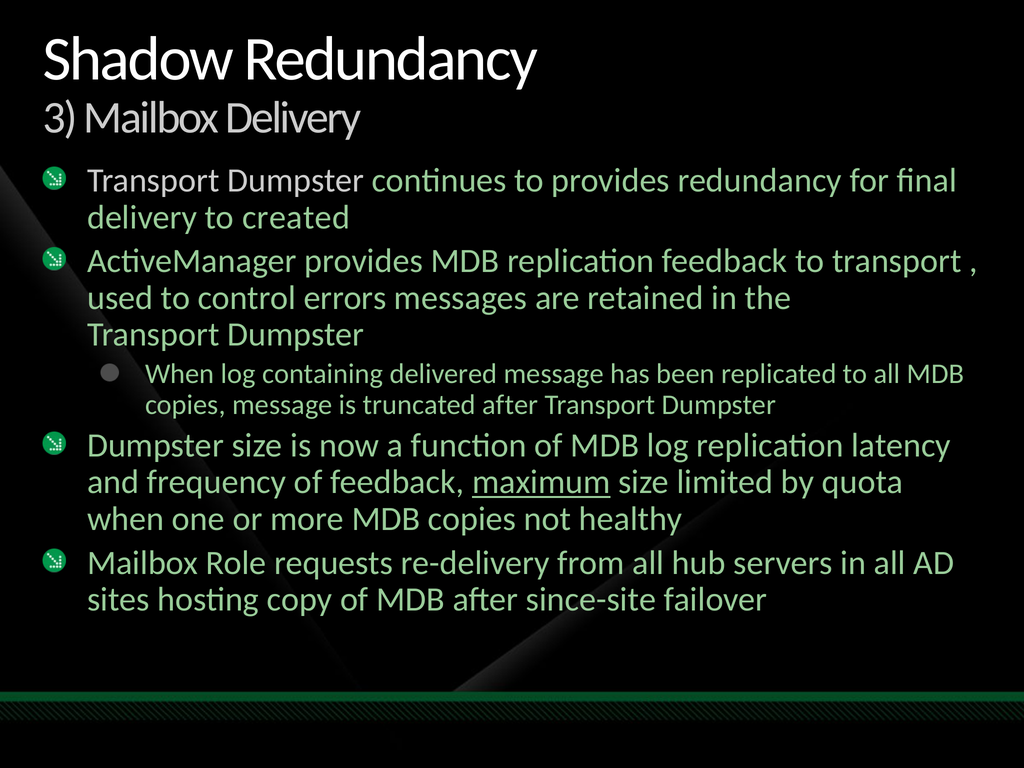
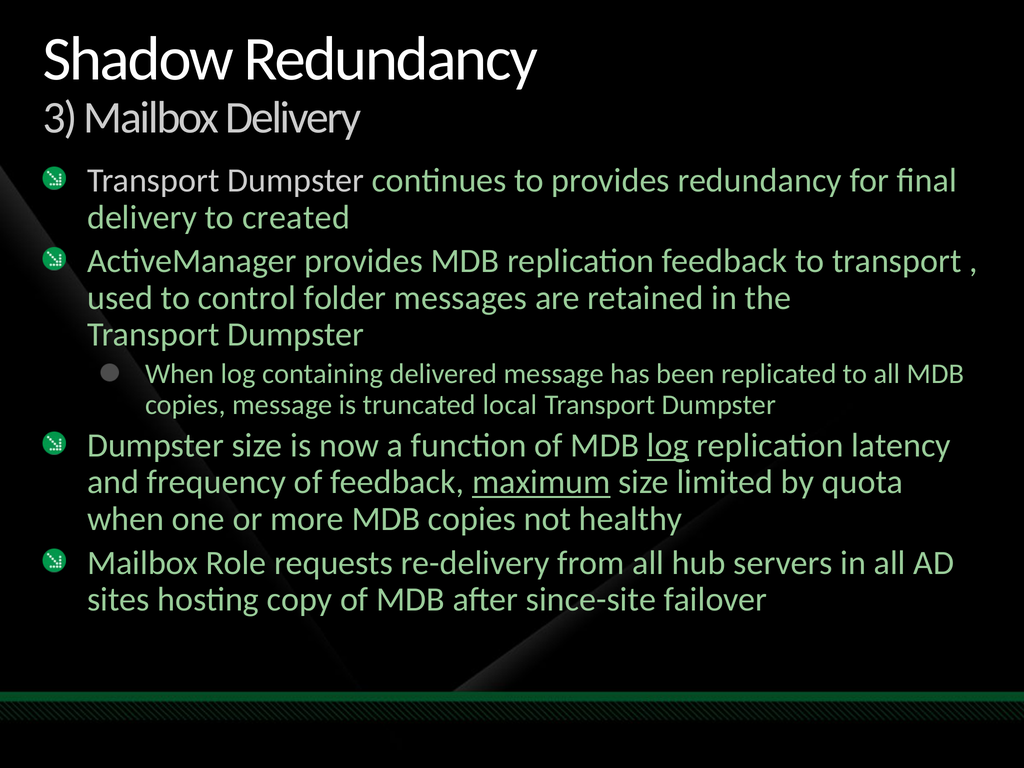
errors: errors -> folder
truncated after: after -> local
log at (668, 445) underline: none -> present
